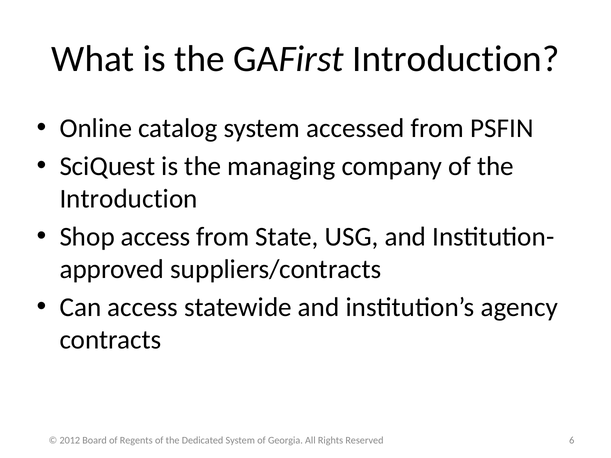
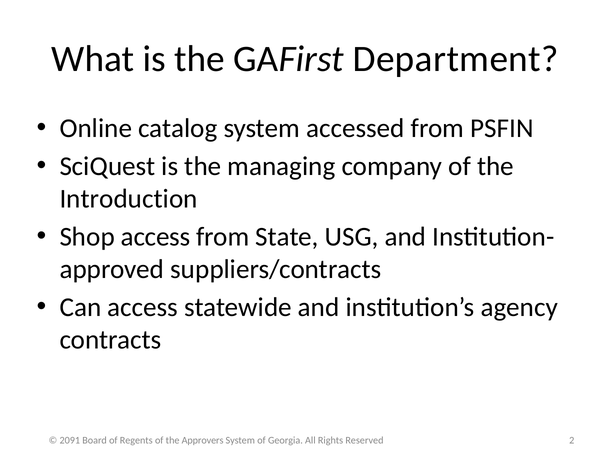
GAFirst Introduction: Introduction -> Department
2012: 2012 -> 2091
Dedicated: Dedicated -> Approvers
6: 6 -> 2
